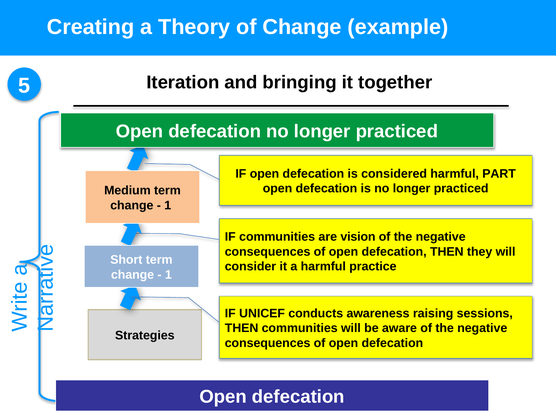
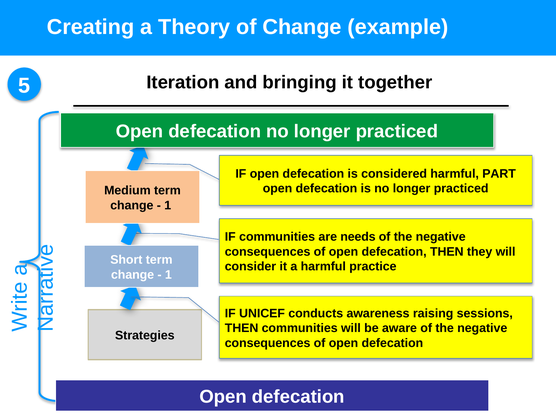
vision: vision -> needs
